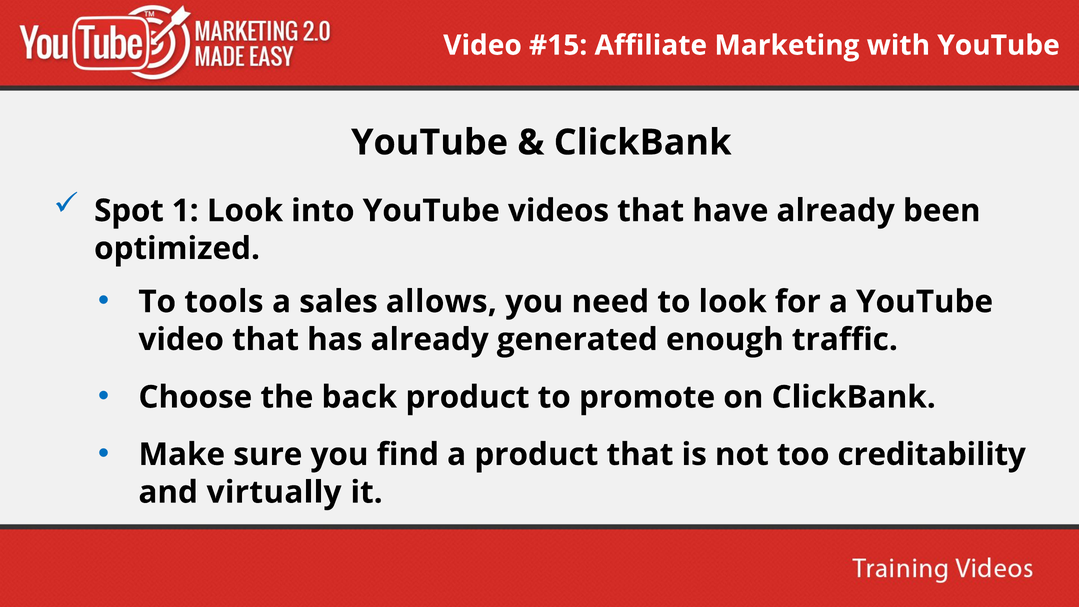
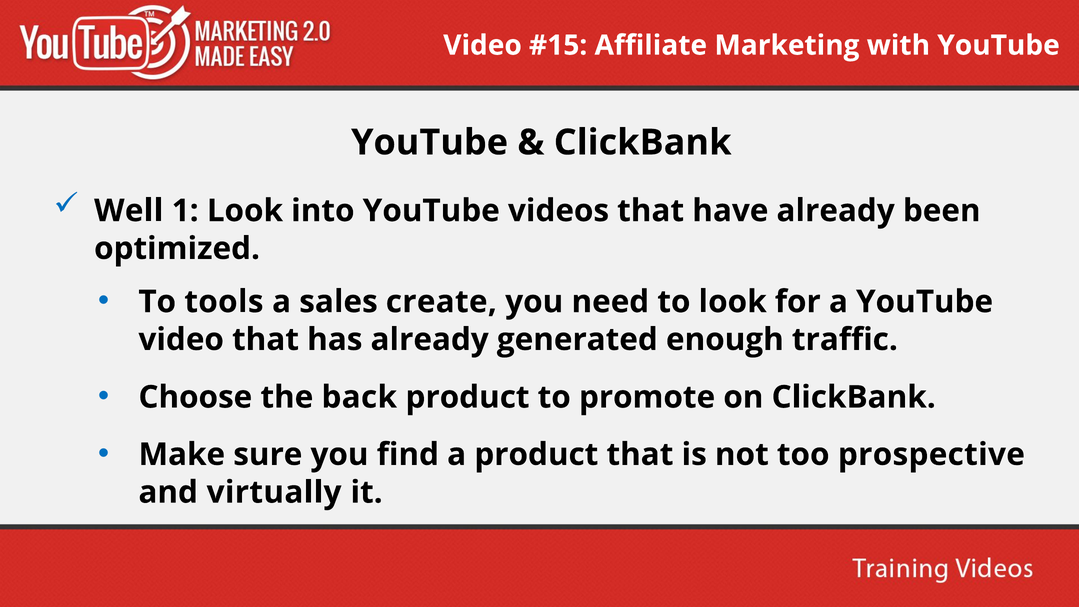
Spot: Spot -> Well
allows: allows -> create
creditability: creditability -> prospective
